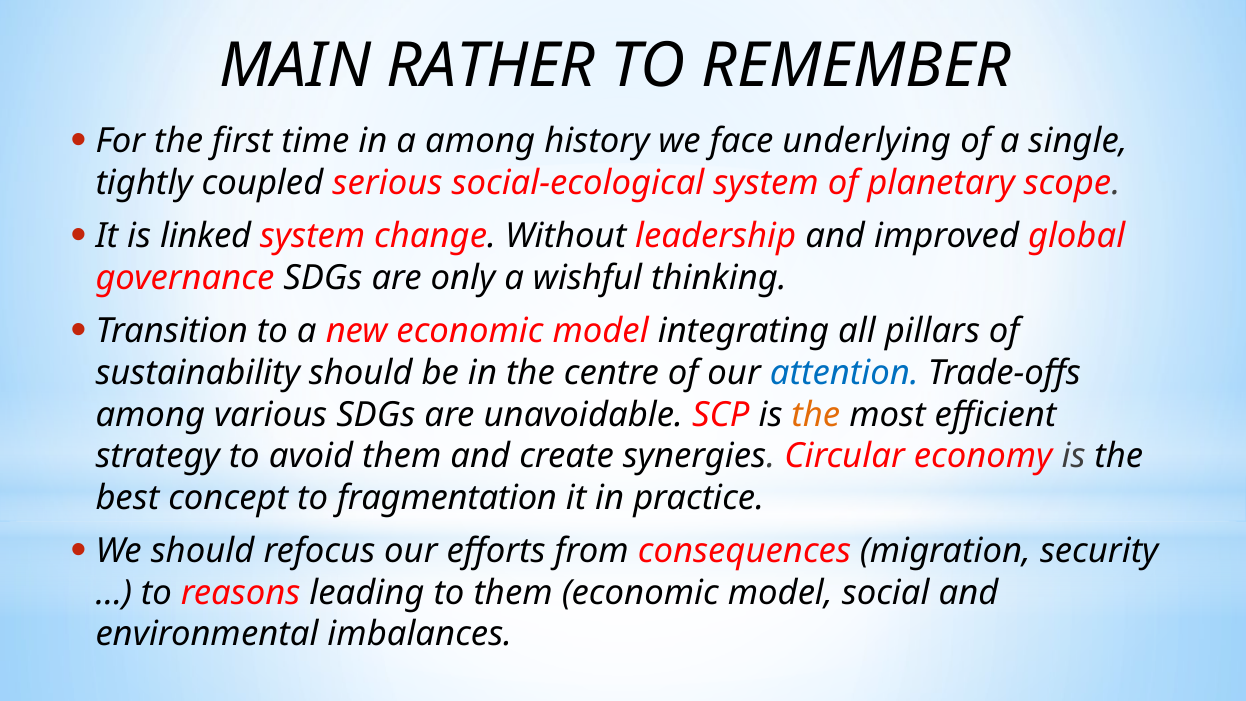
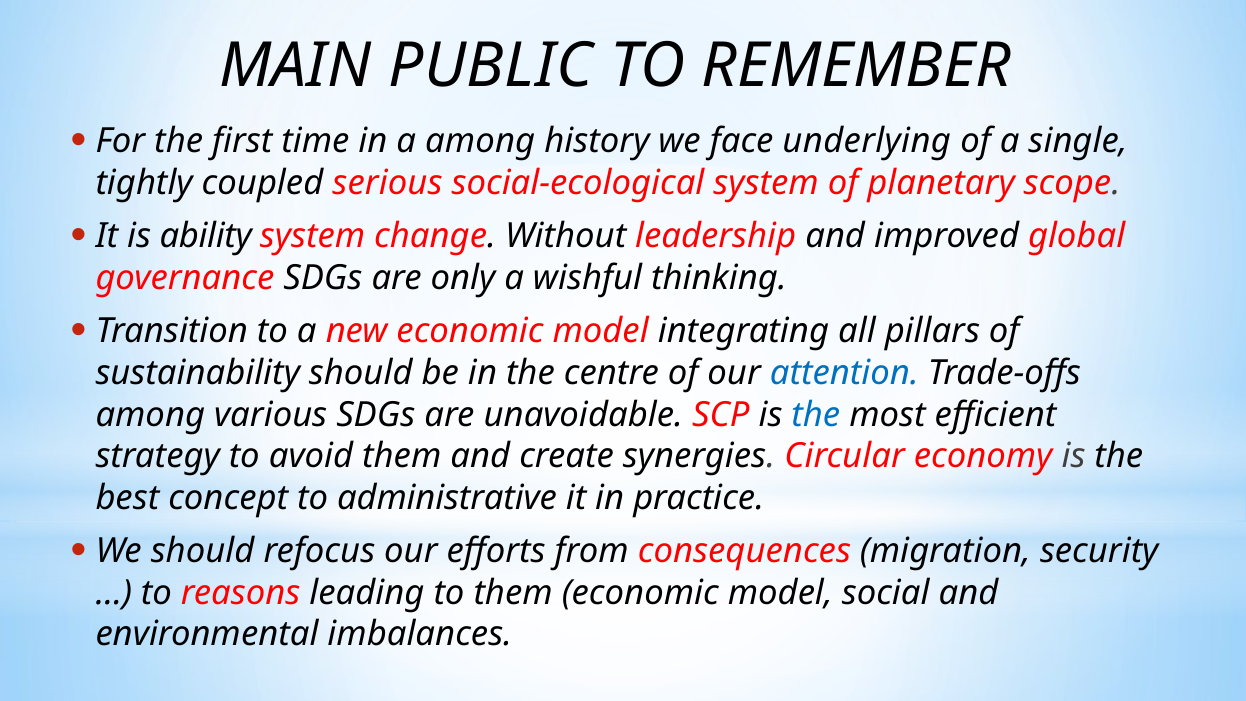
RATHER: RATHER -> PUBLIC
linked: linked -> ability
the at (816, 415) colour: orange -> blue
fragmentation: fragmentation -> administrative
